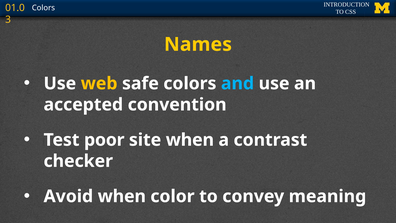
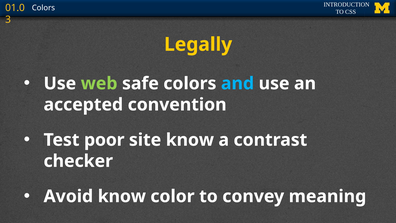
Names: Names -> Legally
web colour: yellow -> light green
site when: when -> know
Avoid when: when -> know
